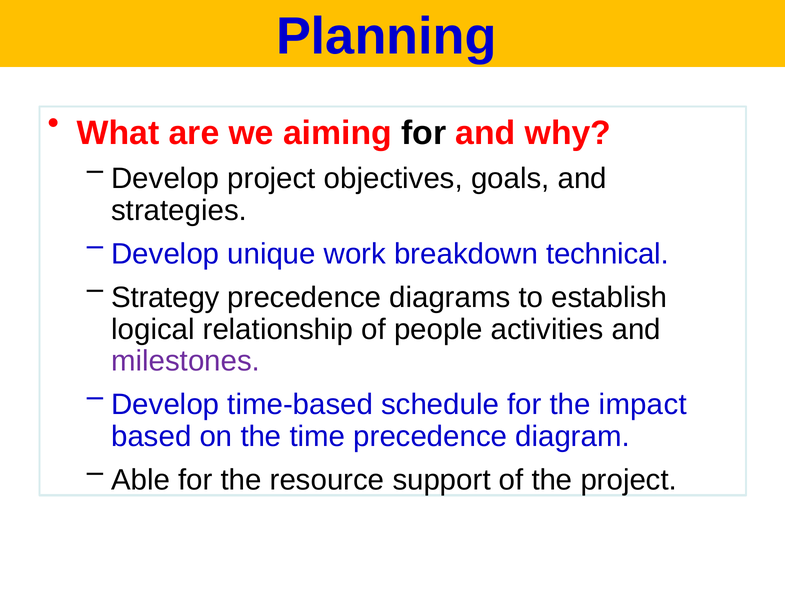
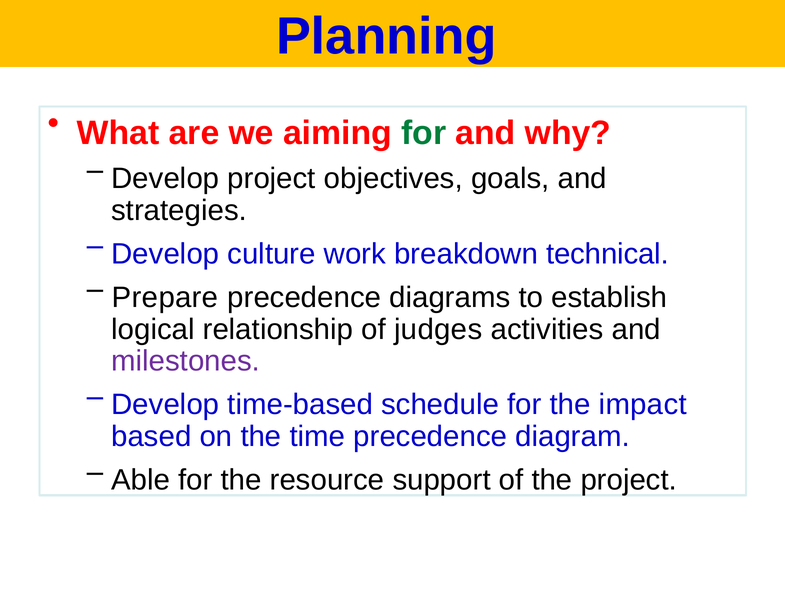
for at (424, 133) colour: black -> green
unique: unique -> culture
Strategy: Strategy -> Prepare
people: people -> judges
